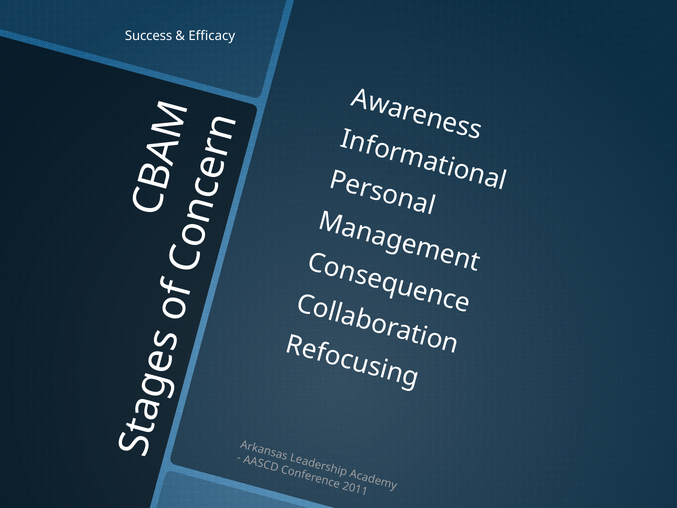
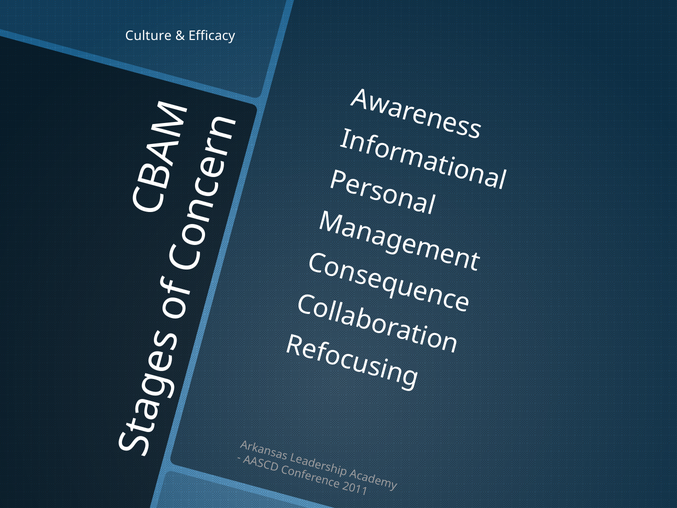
Success: Success -> Culture
